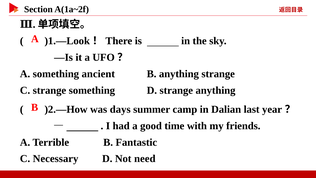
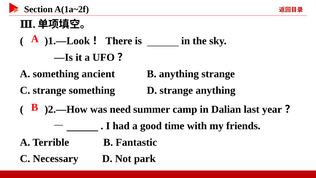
days: days -> need
need: need -> park
